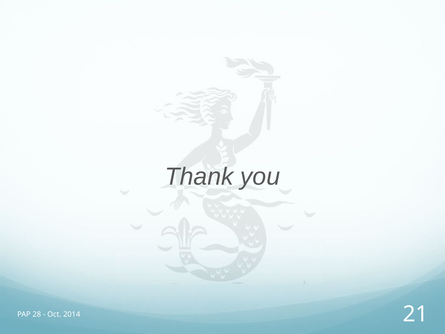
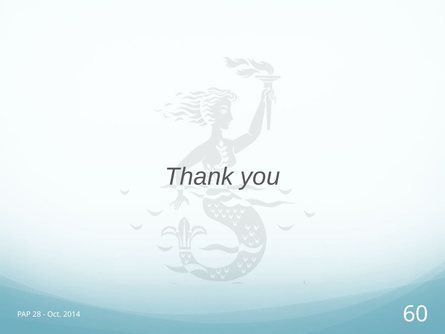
21: 21 -> 60
